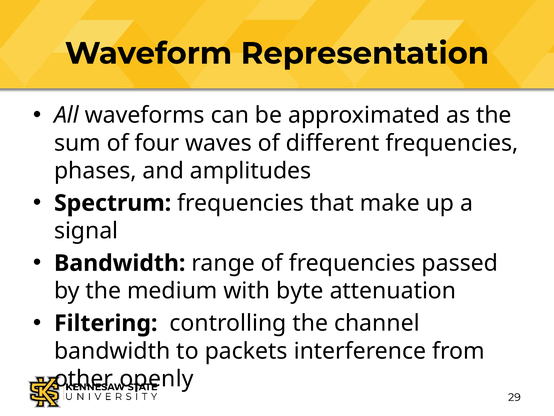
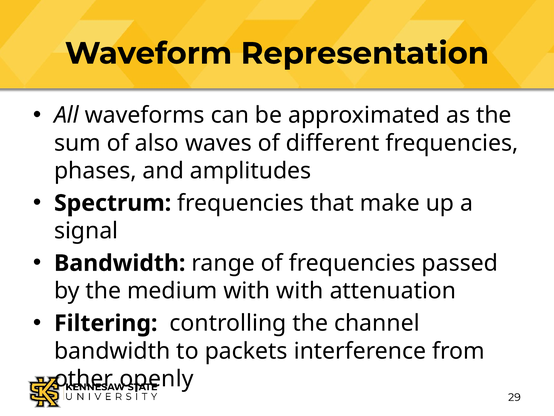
four: four -> also
with byte: byte -> with
